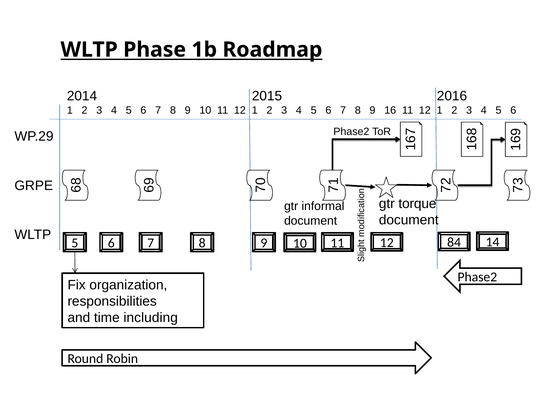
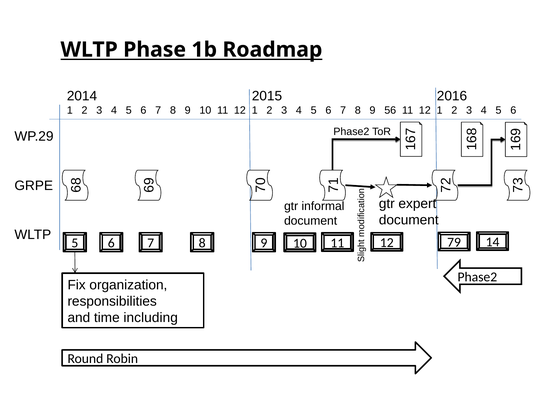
16: 16 -> 56
torque: torque -> expert
84: 84 -> 79
